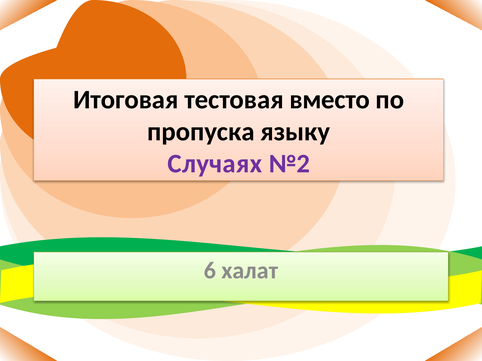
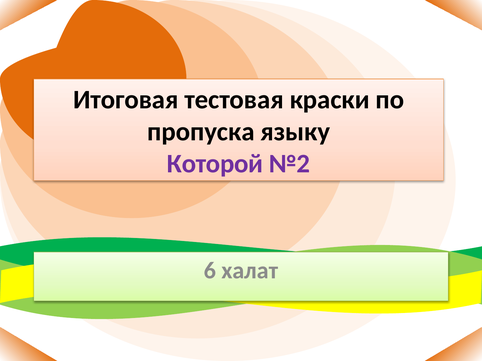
вместо: вместо -> краски
Случаях: Случаях -> Которой
